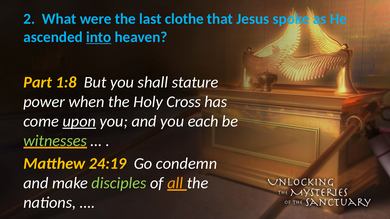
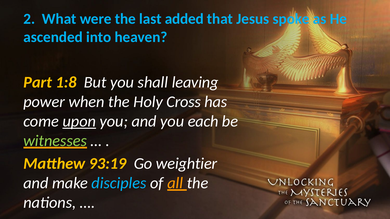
clothe: clothe -> added
into underline: present -> none
stature: stature -> leaving
24:19: 24:19 -> 93:19
condemn: condemn -> weightier
disciples colour: light green -> light blue
